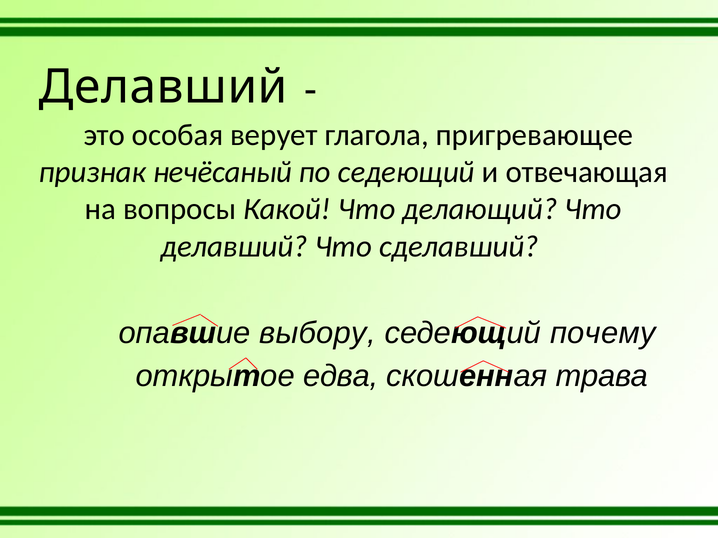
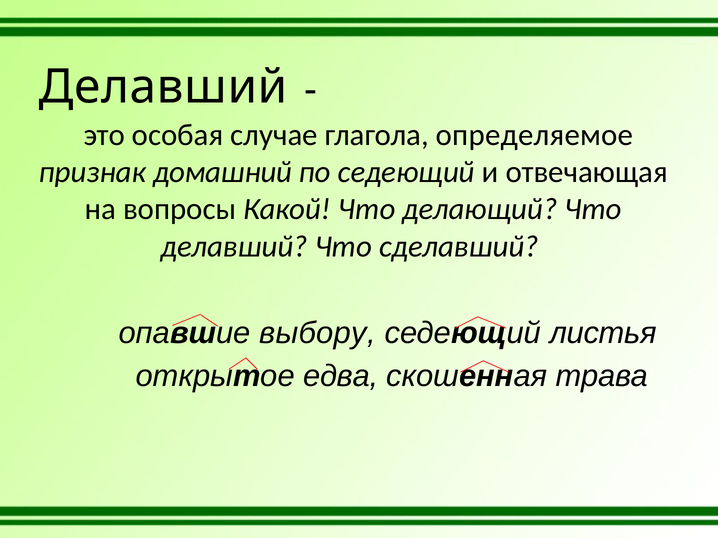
верует: верует -> случае
пригревающее: пригревающее -> определяемое
нечёсаный: нечёсаный -> домашний
почему: почему -> листья
